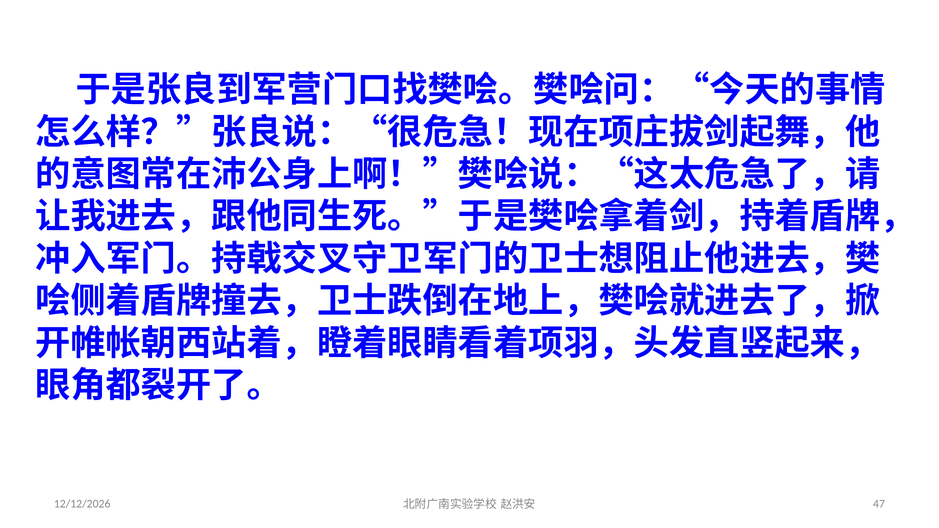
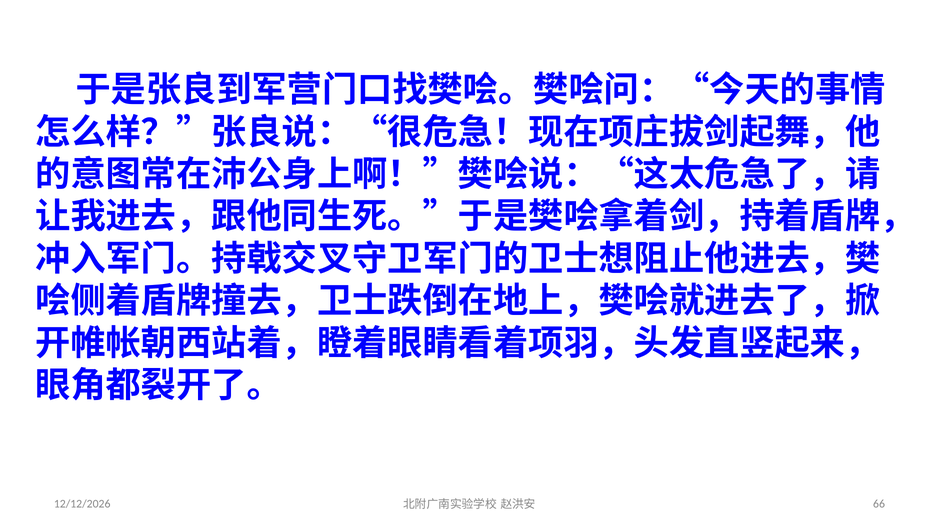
47: 47 -> 66
